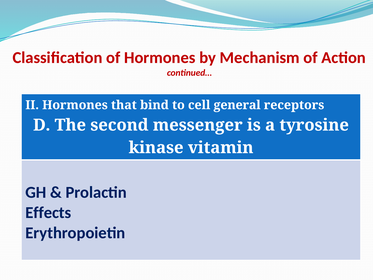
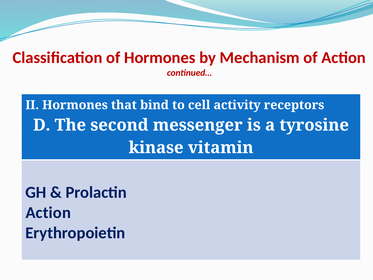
general: general -> activity
Effects at (48, 212): Effects -> Action
